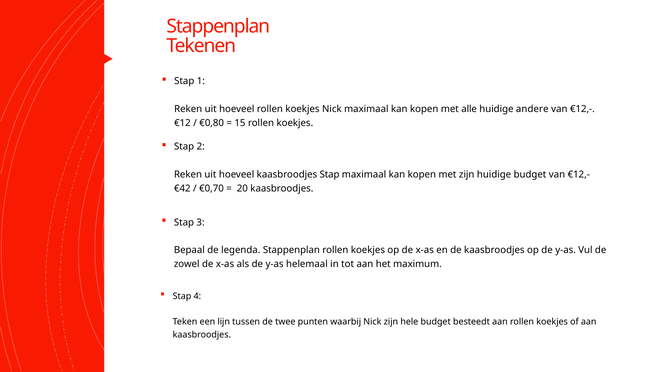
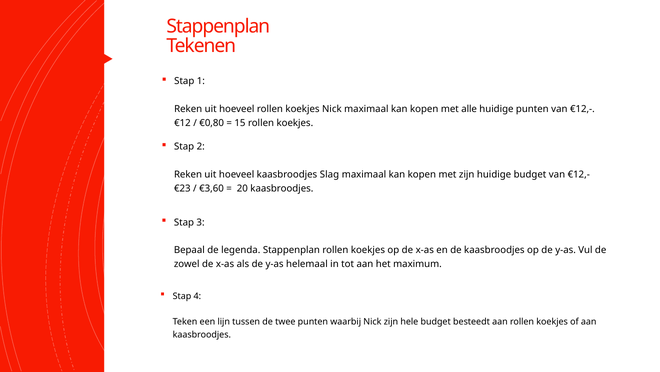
huidige andere: andere -> punten
kaasbroodjes Stap: Stap -> Slag
€42: €42 -> €23
€0,70: €0,70 -> €3,60
